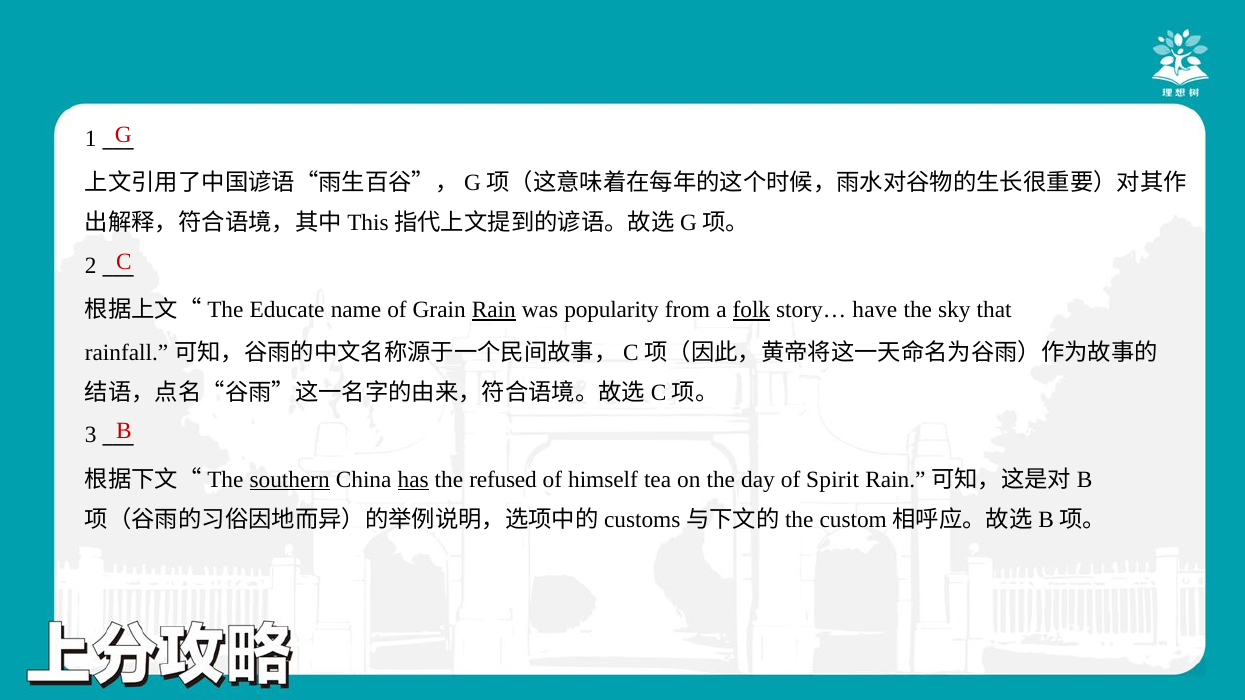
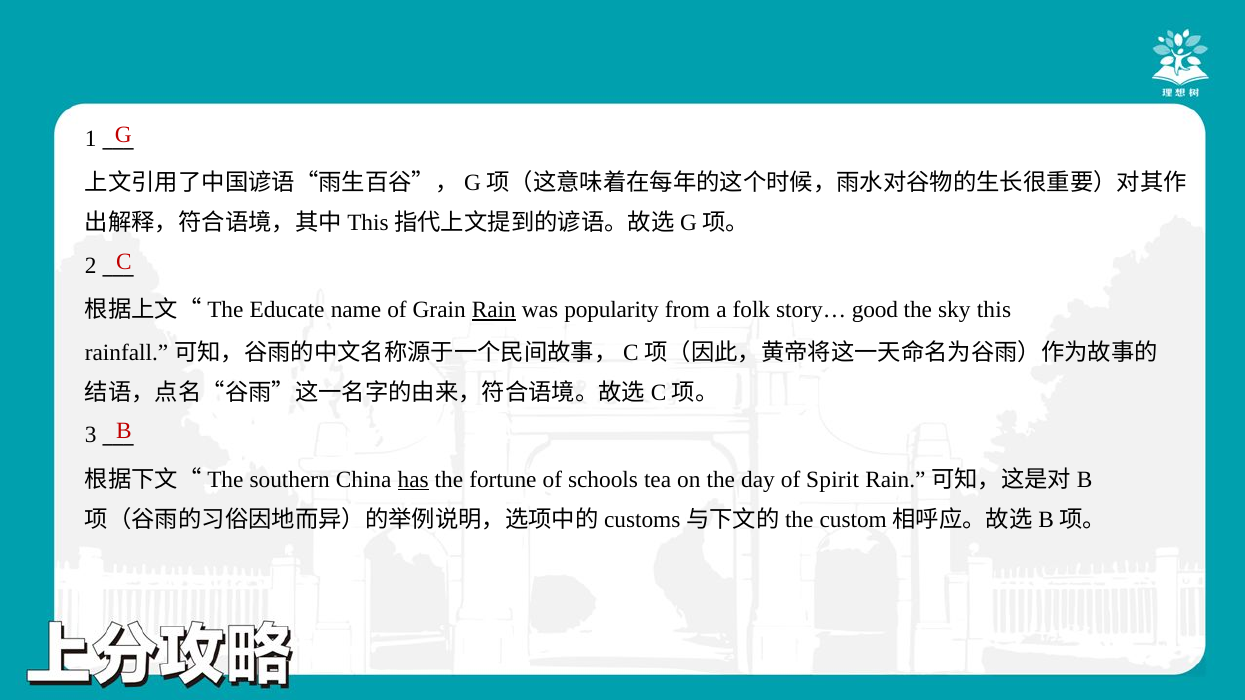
folk underline: present -> none
have: have -> good
that: that -> this
southern underline: present -> none
refused: refused -> fortune
himself: himself -> schools
